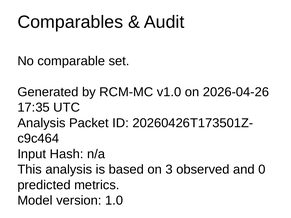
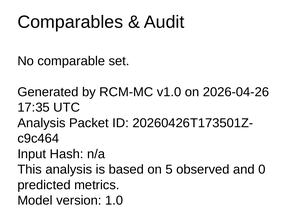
3: 3 -> 5
